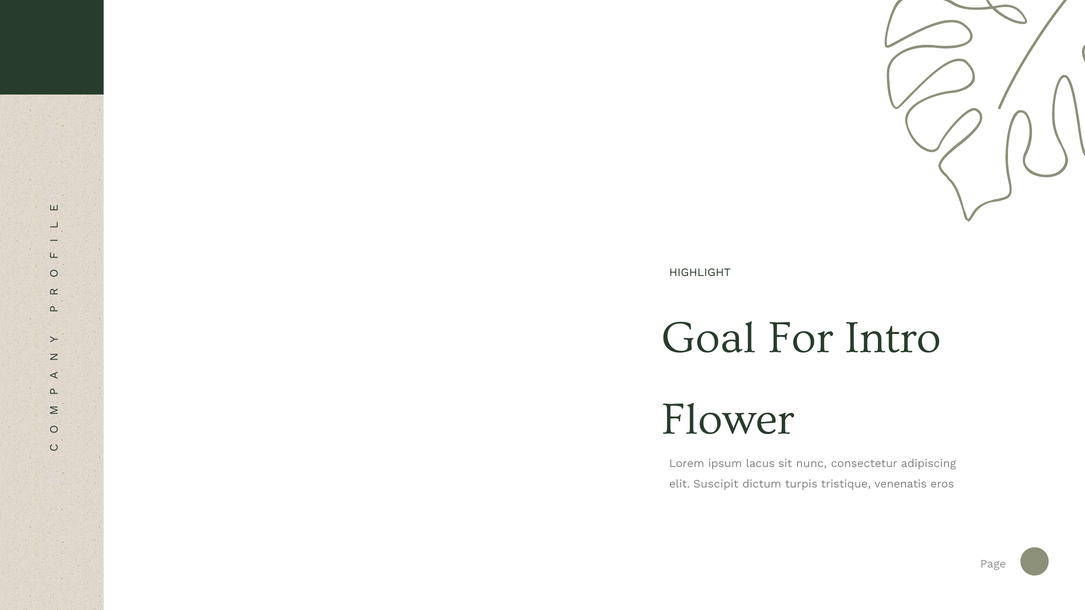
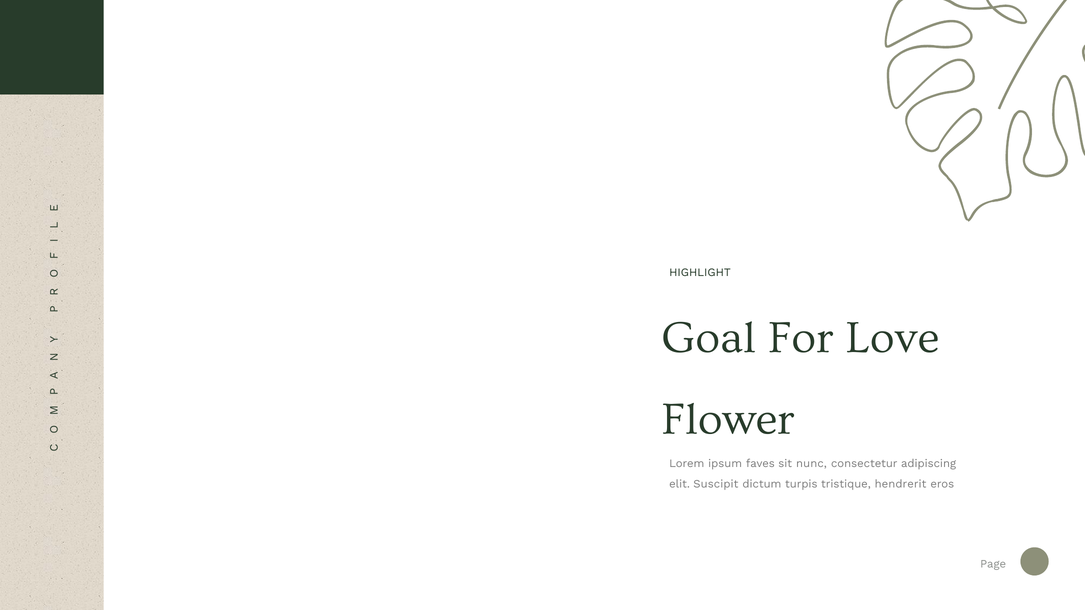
Intro: Intro -> Love
lacus: lacus -> faves
venenatis: venenatis -> hendrerit
